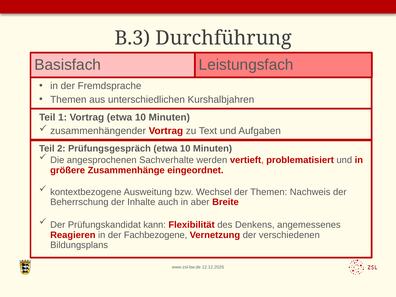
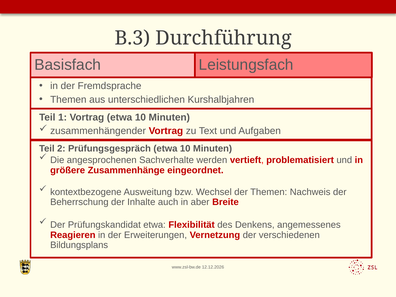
Prüfungskandidat kann: kann -> etwa
Fachbezogene: Fachbezogene -> Erweiterungen
